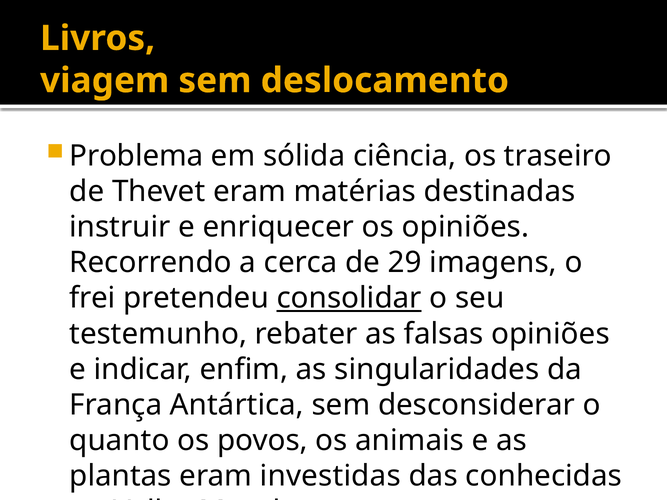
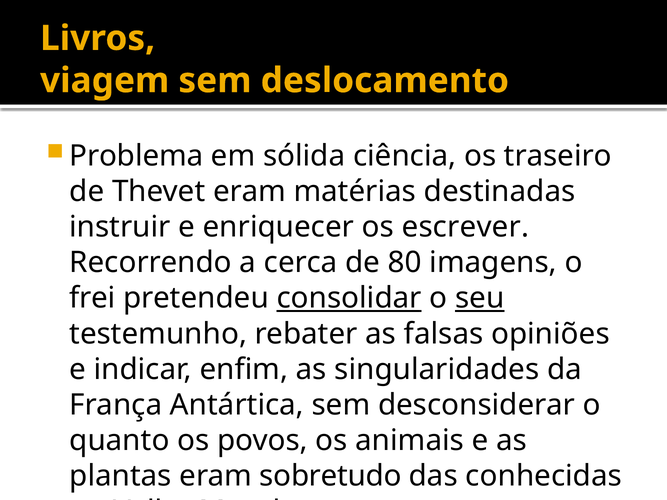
os opiniões: opiniões -> escrever
29: 29 -> 80
seu underline: none -> present
investidas: investidas -> sobretudo
